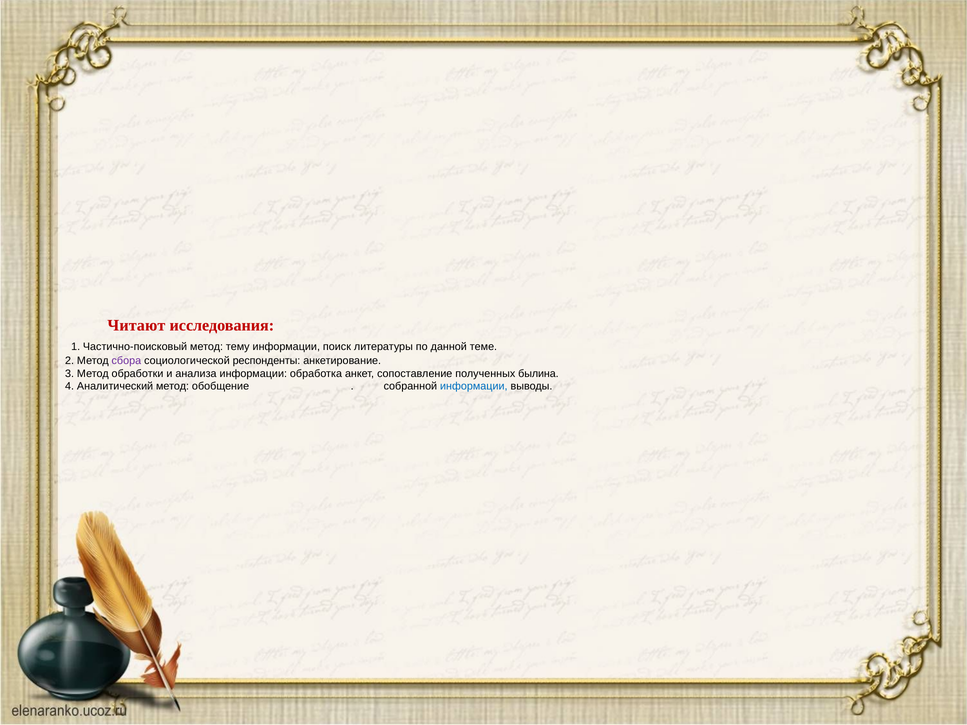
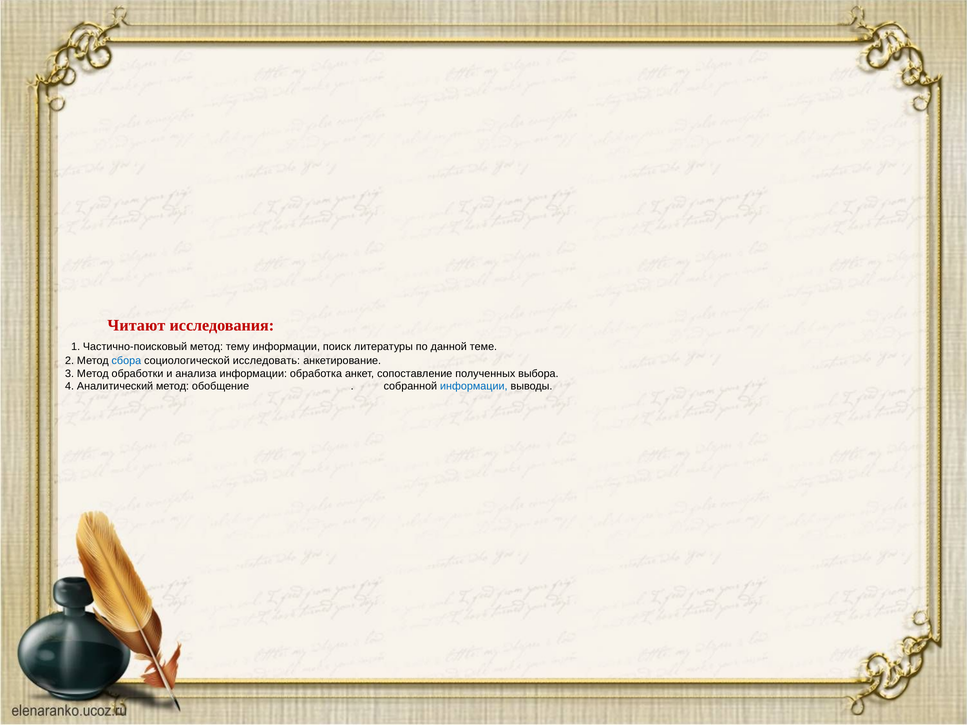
сбора colour: purple -> blue
респонденты: респонденты -> исследовать
былина: былина -> выбора
